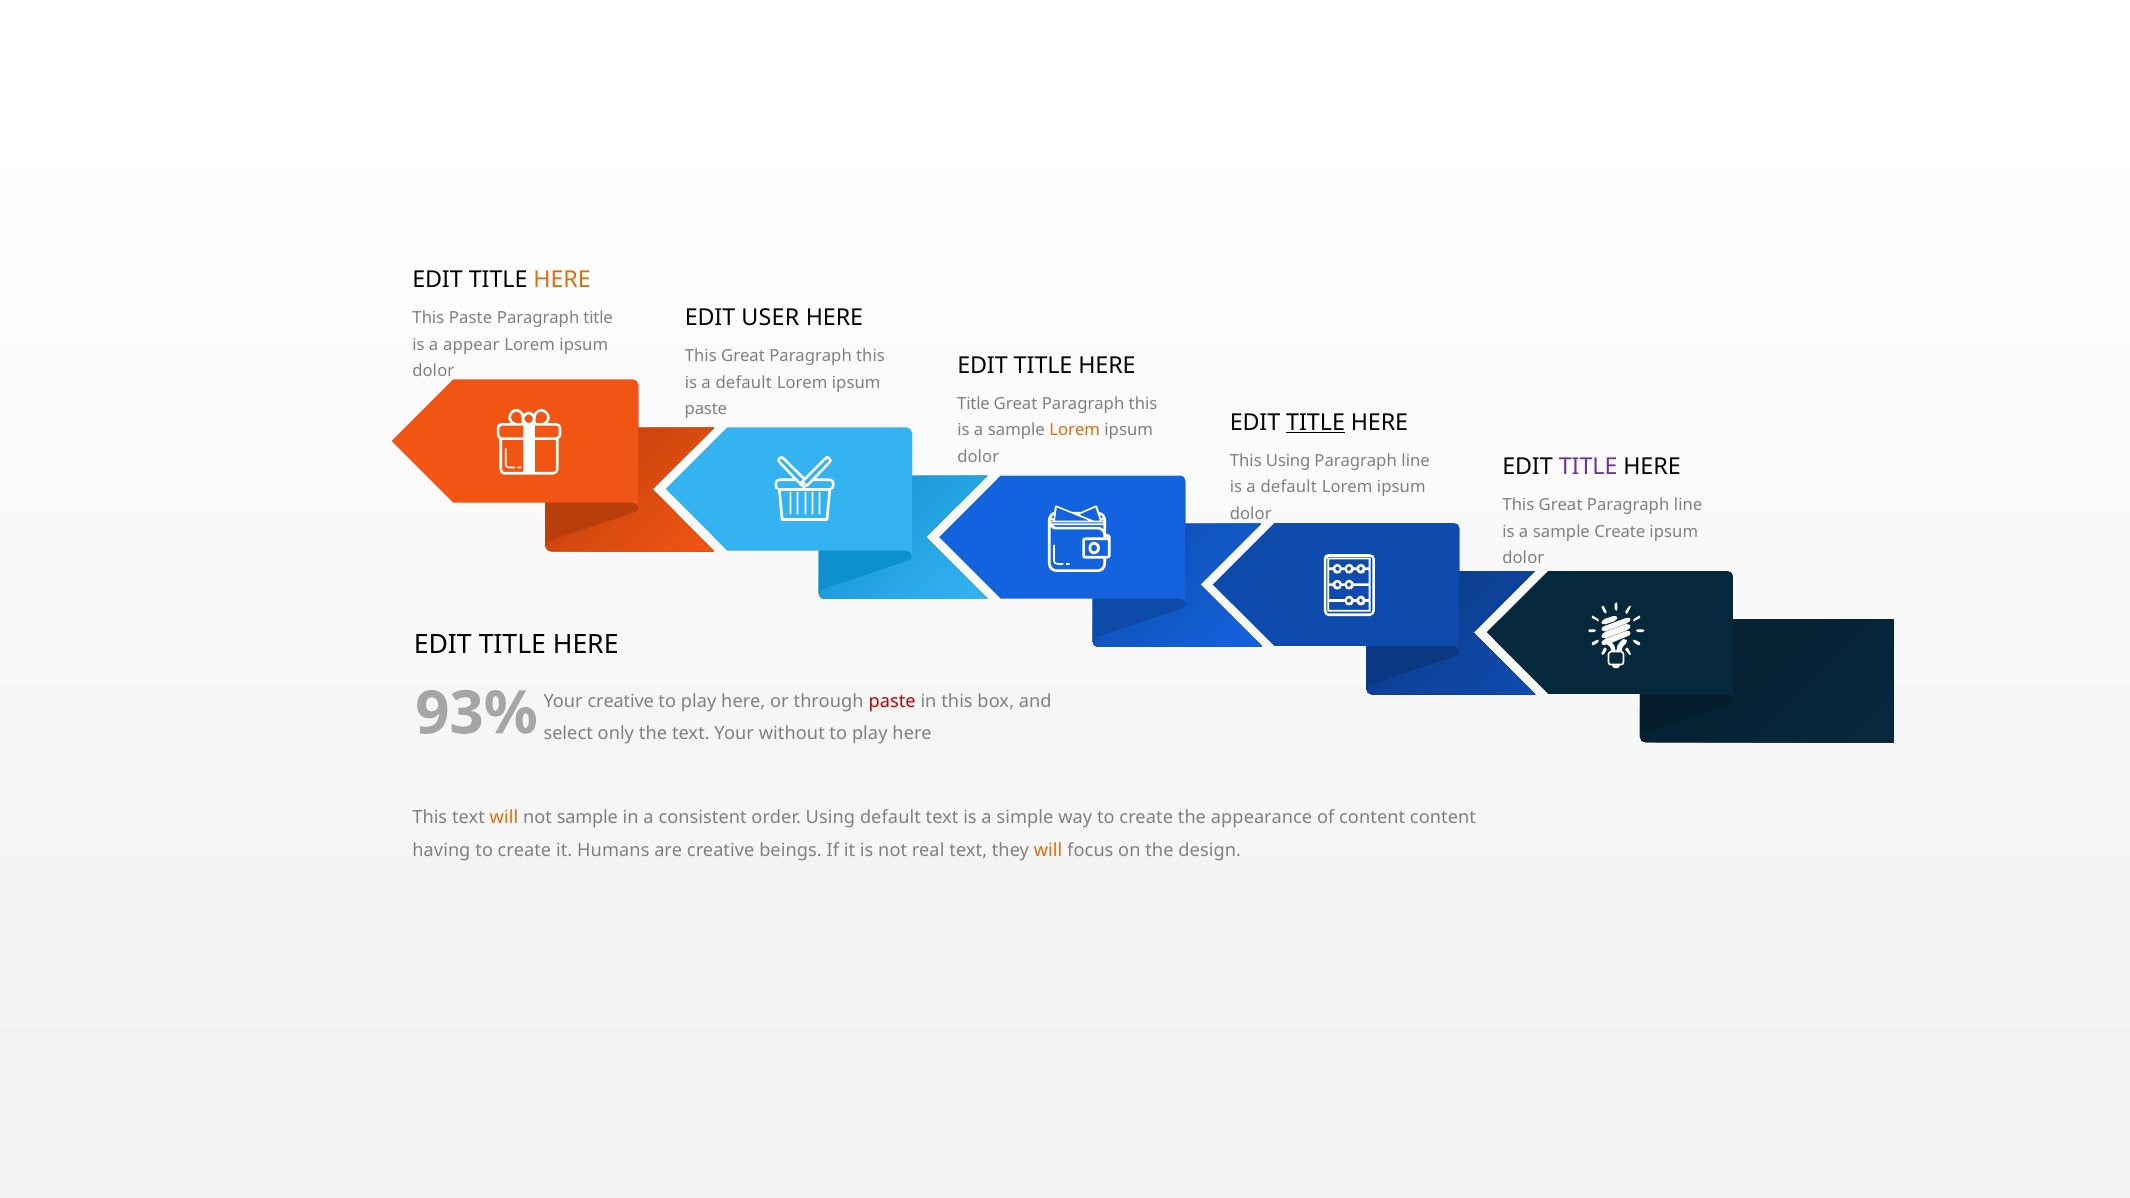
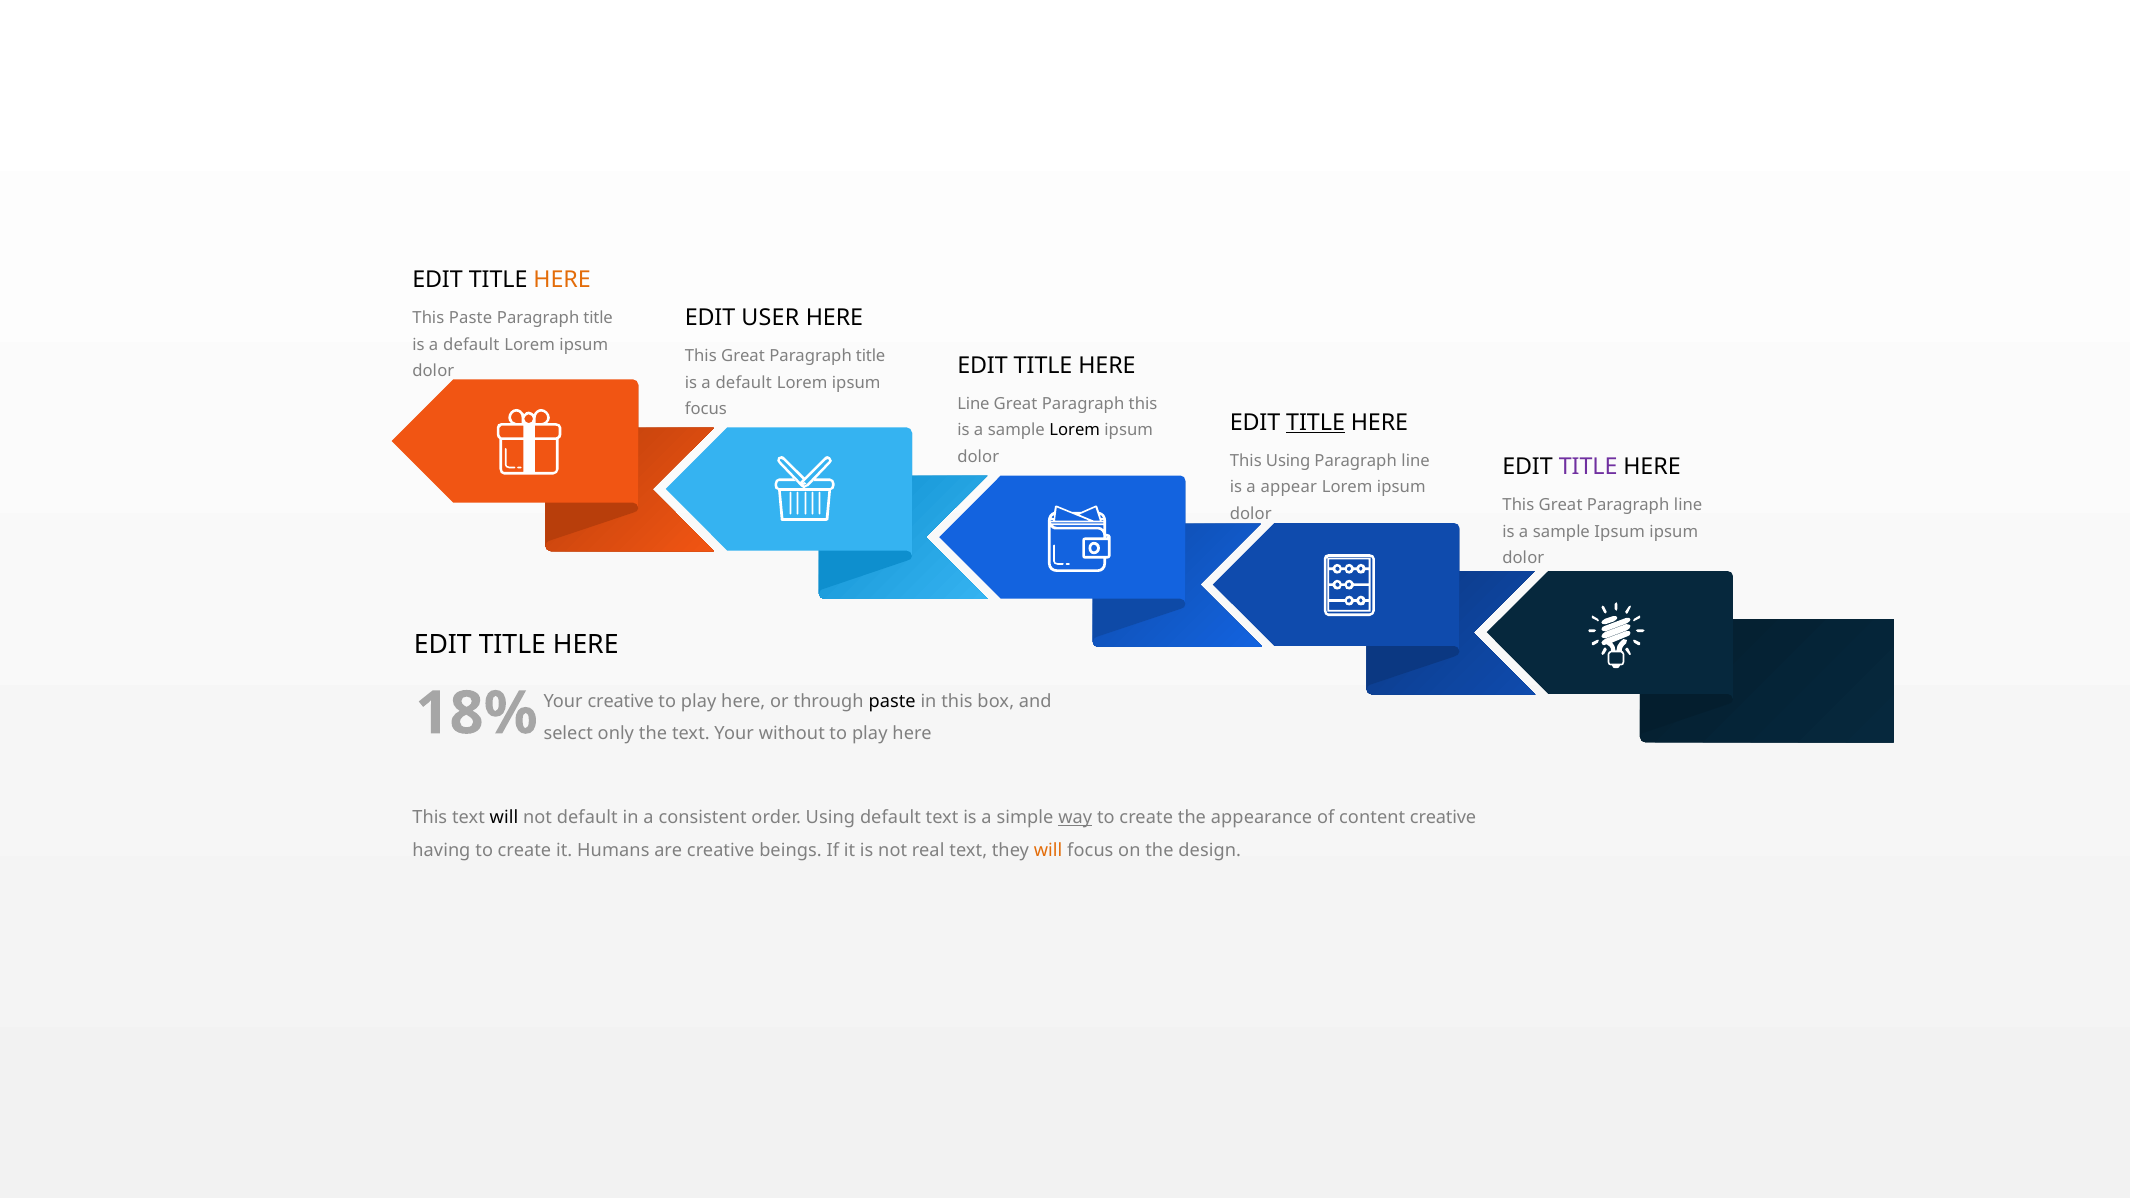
appear at (471, 345): appear -> default
This Great Paragraph this: this -> title
Title at (973, 404): Title -> Line
paste at (706, 409): paste -> focus
Lorem at (1075, 430) colour: orange -> black
default at (1289, 487): default -> appear
sample Create: Create -> Ipsum
paste at (892, 701) colour: red -> black
93%: 93% -> 18%
will at (504, 817) colour: orange -> black
not sample: sample -> default
way underline: none -> present
content content: content -> creative
